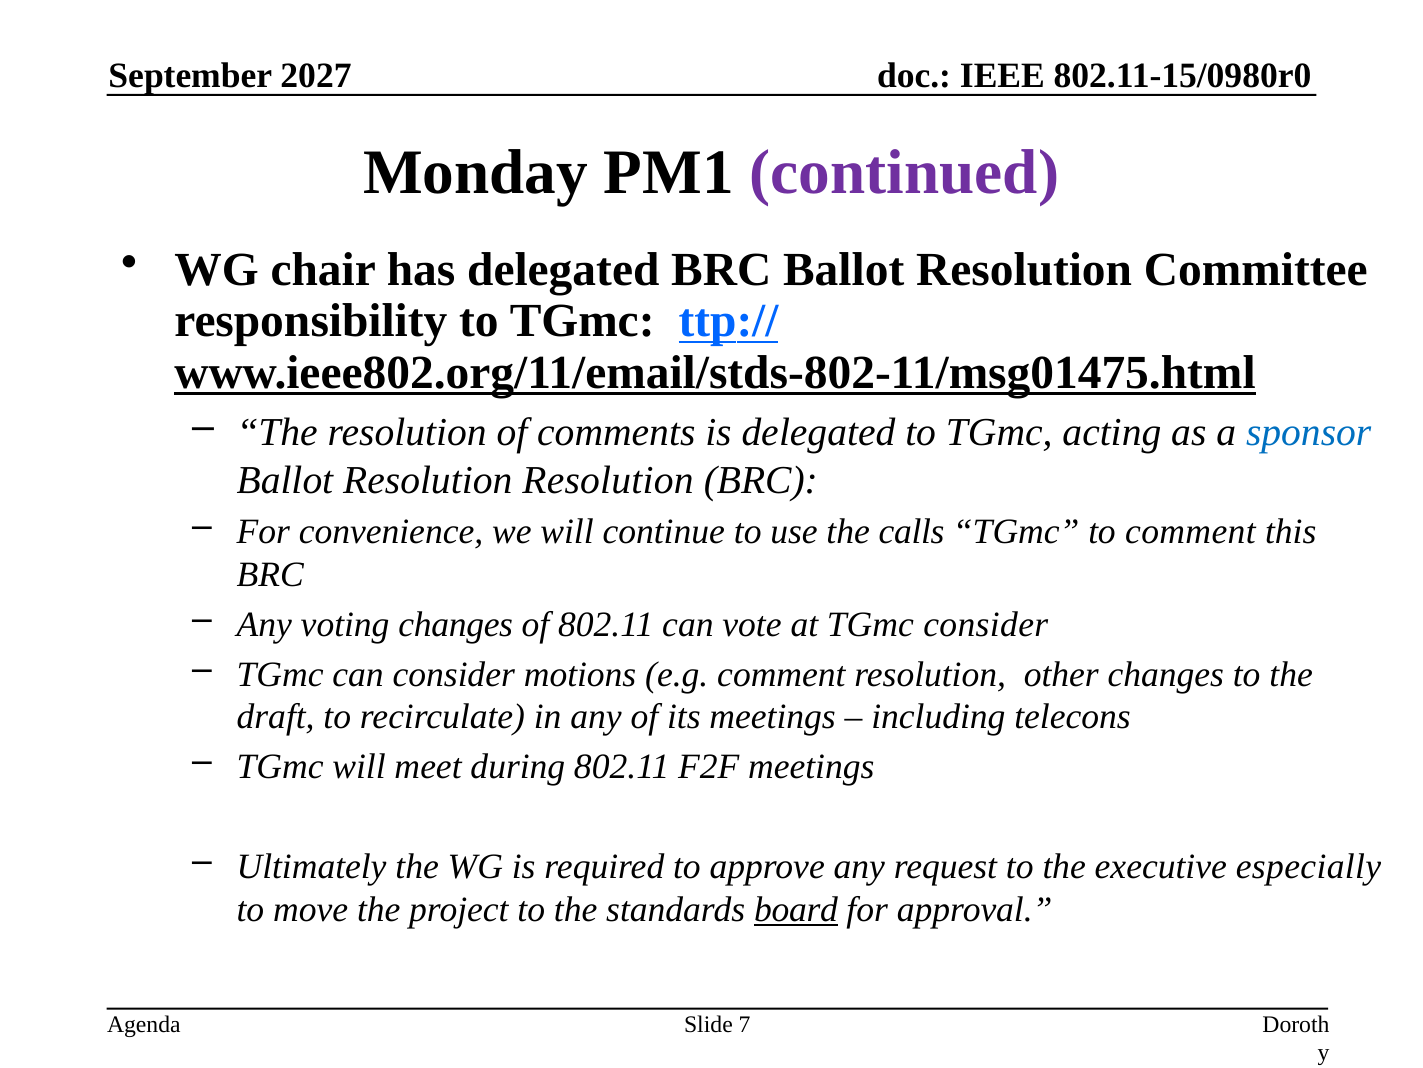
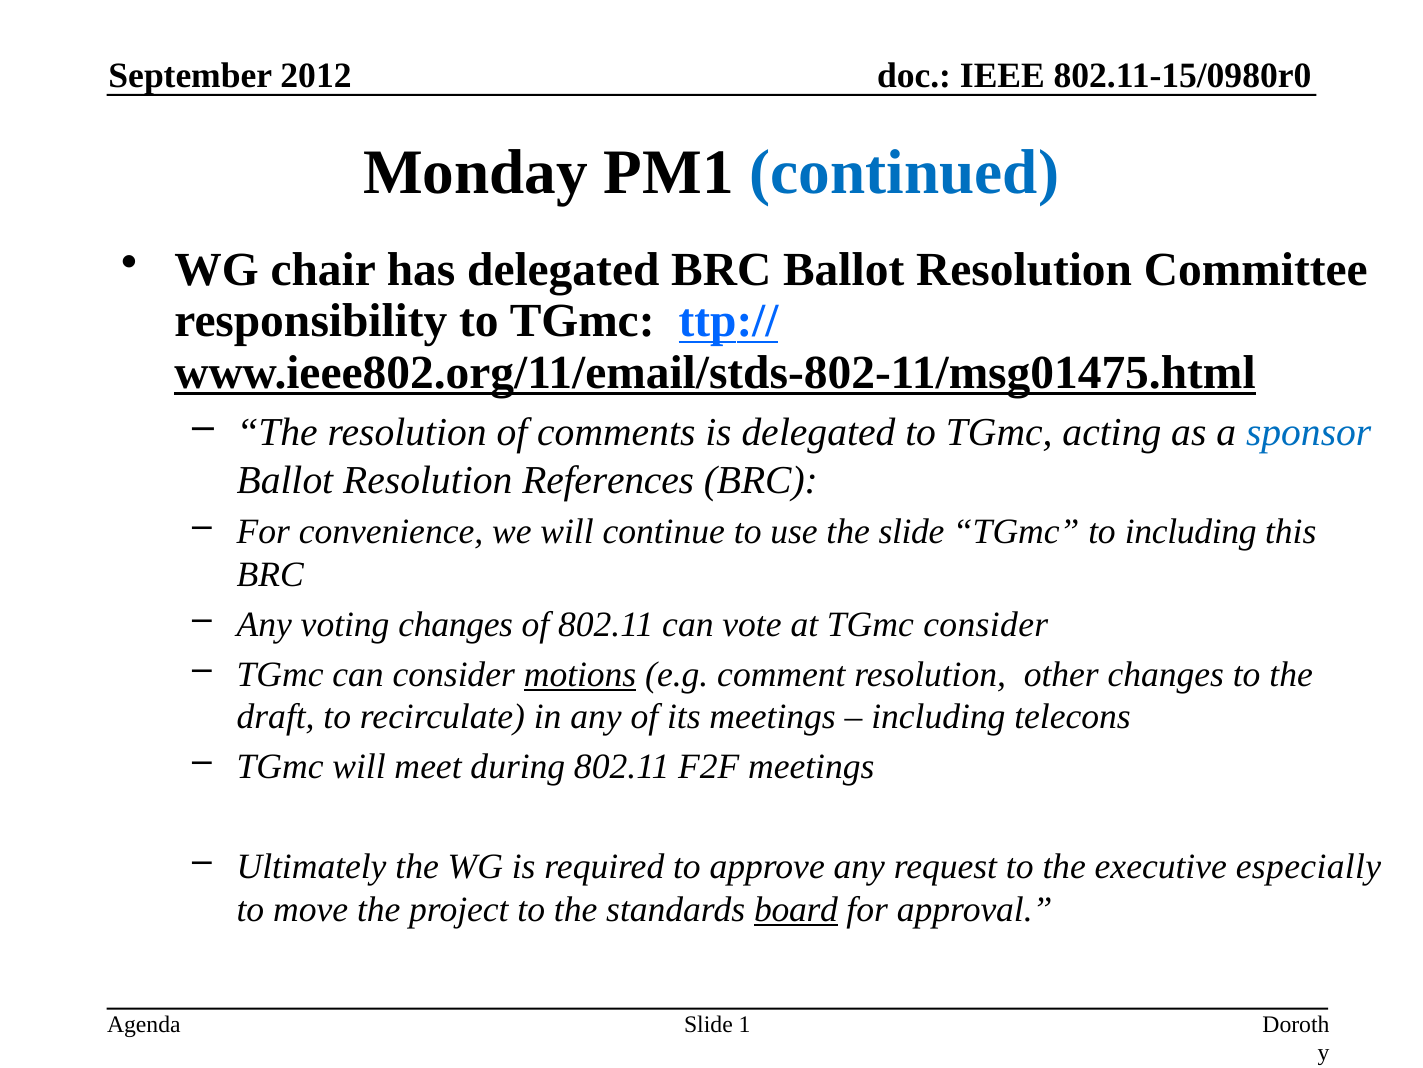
2027: 2027 -> 2012
continued colour: purple -> blue
Resolution Resolution: Resolution -> References
the calls: calls -> slide
to comment: comment -> including
motions underline: none -> present
7: 7 -> 1
